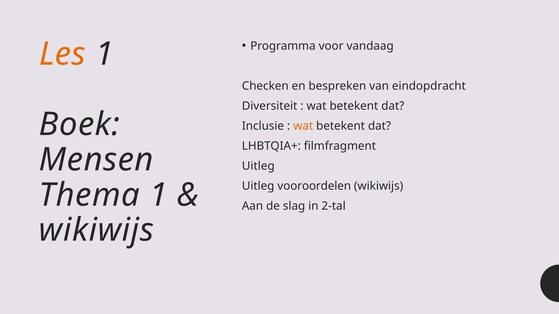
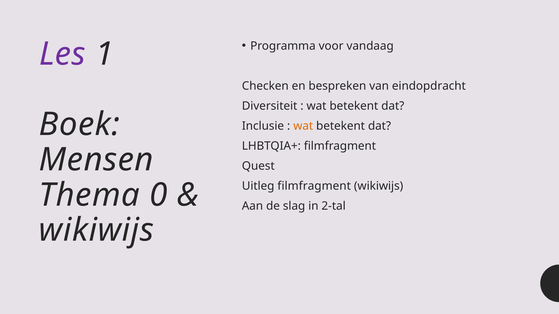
Les colour: orange -> purple
Uitleg at (258, 166): Uitleg -> Quest
Uitleg vooroordelen: vooroordelen -> filmfragment
Thema 1: 1 -> 0
